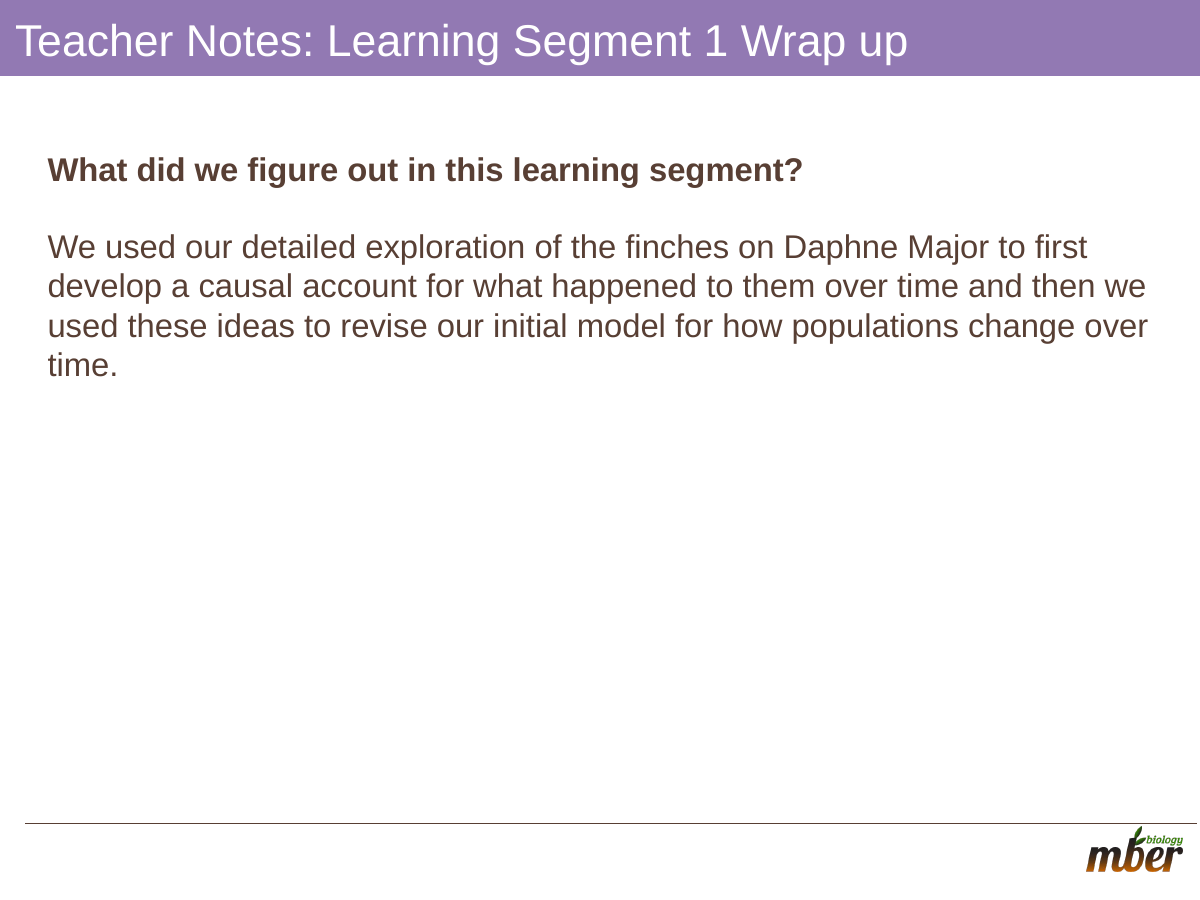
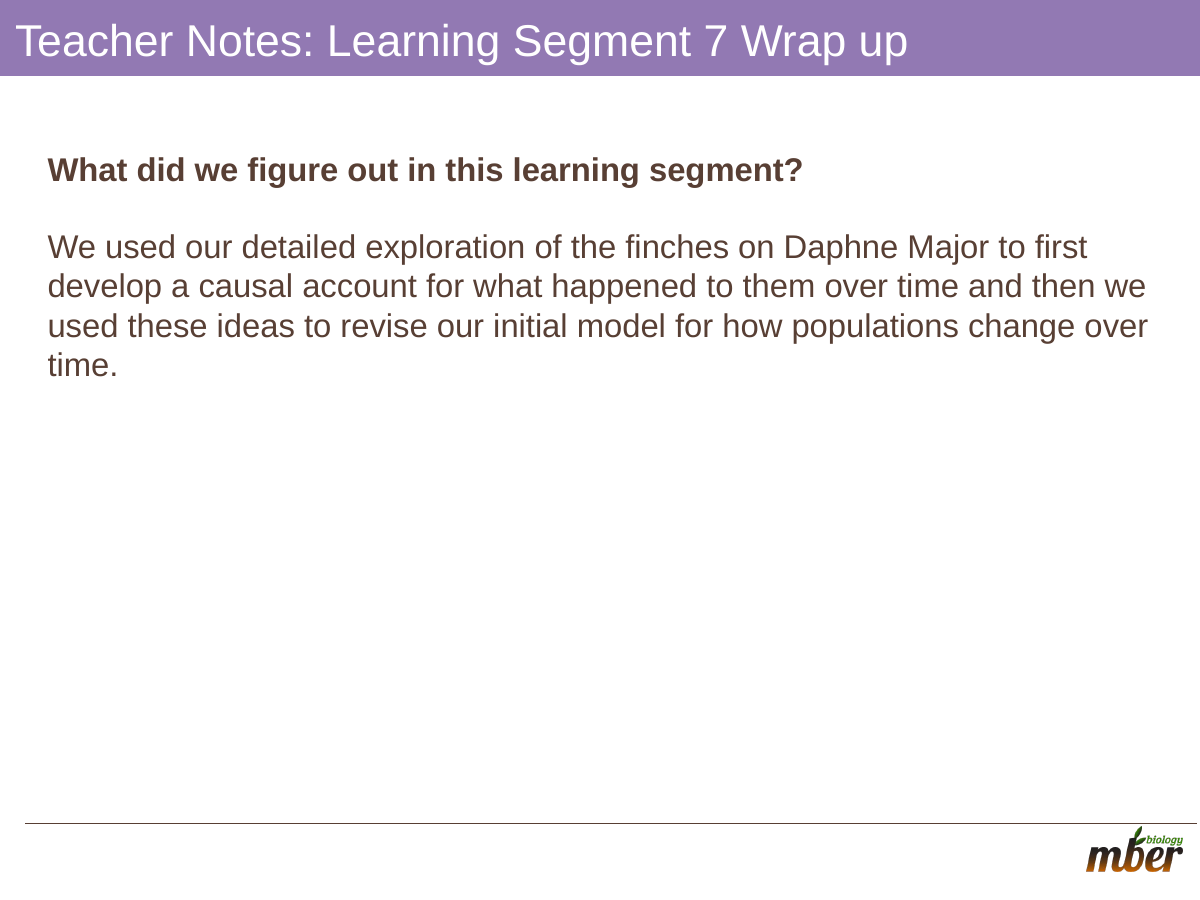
1: 1 -> 7
